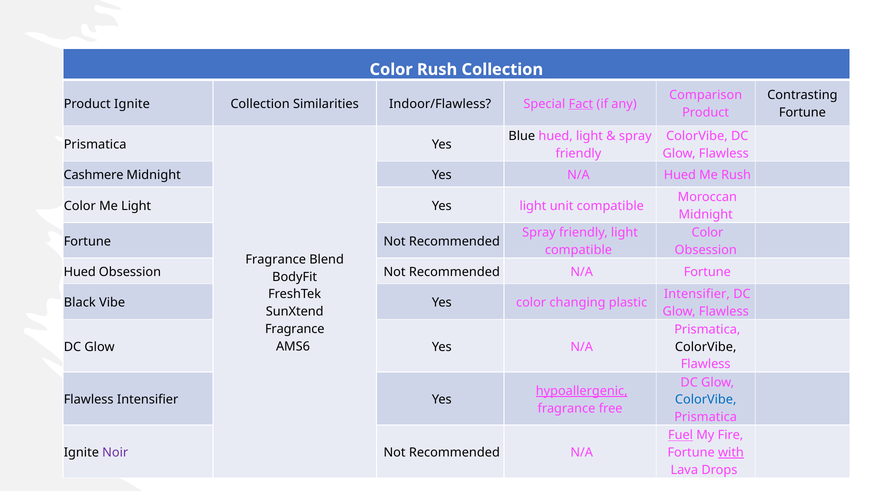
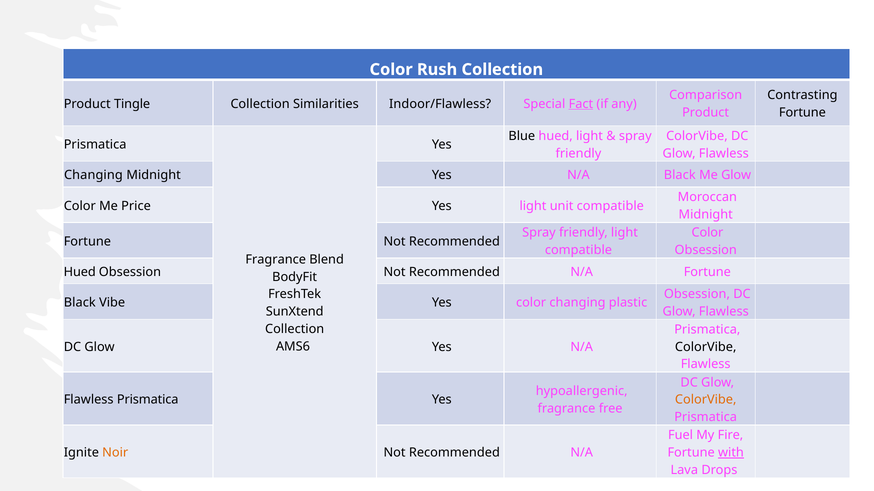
Product Ignite: Ignite -> Tingle
Cashmere at (94, 175): Cashmere -> Changing
N/A Hued: Hued -> Black
Me Rush: Rush -> Glow
Me Light: Light -> Price
Intensifier at (697, 294): Intensifier -> Obsession
Fragrance at (295, 329): Fragrance -> Collection
hypoallergenic underline: present -> none
Flawless Intensifier: Intensifier -> Prismatica
ColorVibe at (706, 400) colour: blue -> orange
Fuel underline: present -> none
Noir colour: purple -> orange
